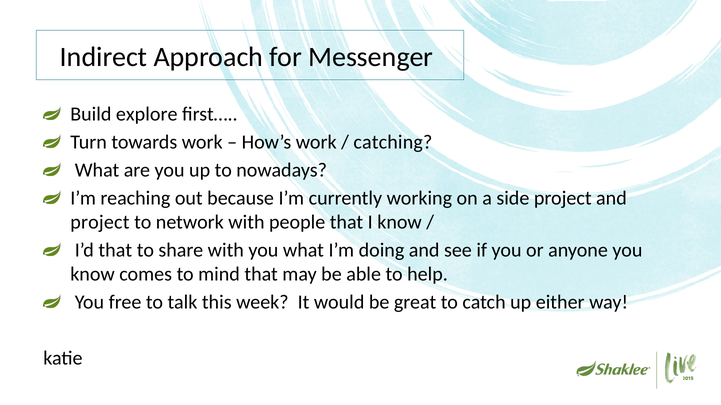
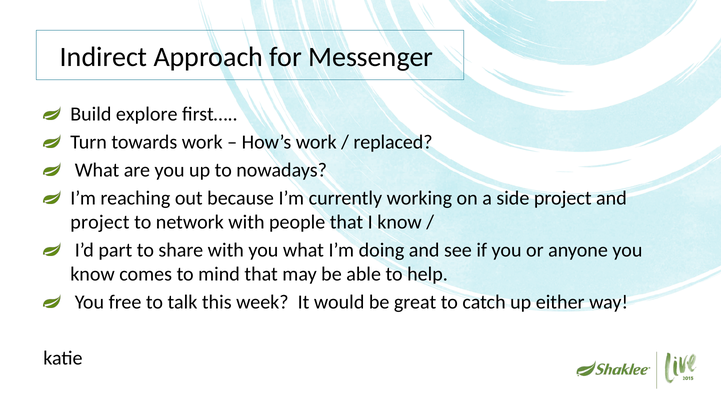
catching: catching -> replaced
I’d that: that -> part
